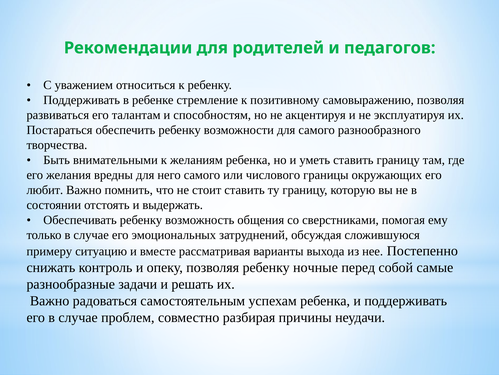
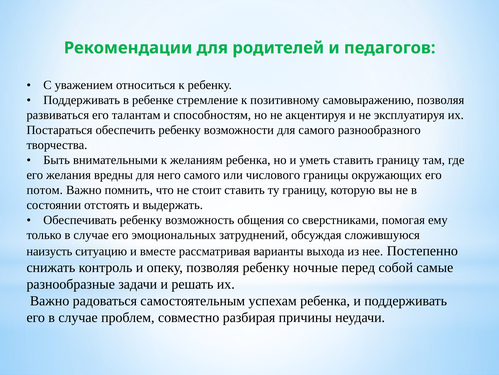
любит: любит -> потом
примеру: примеру -> наизусть
